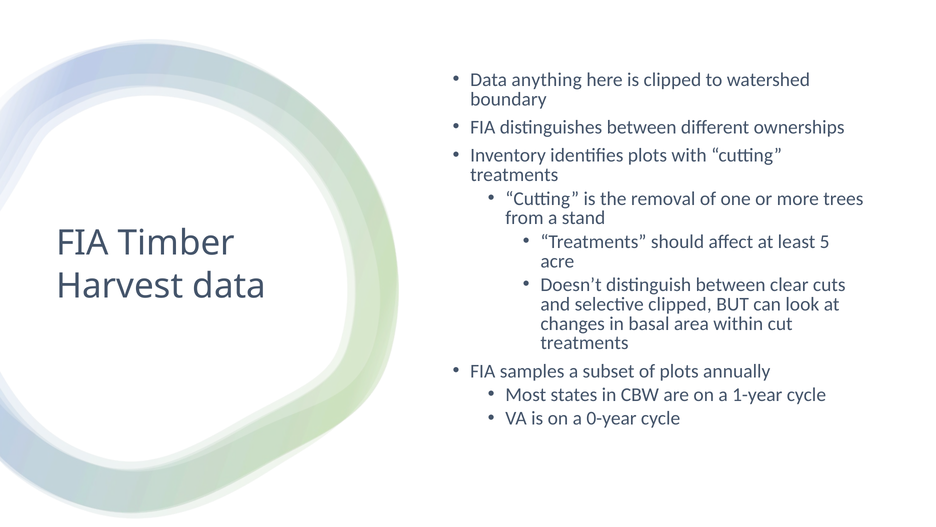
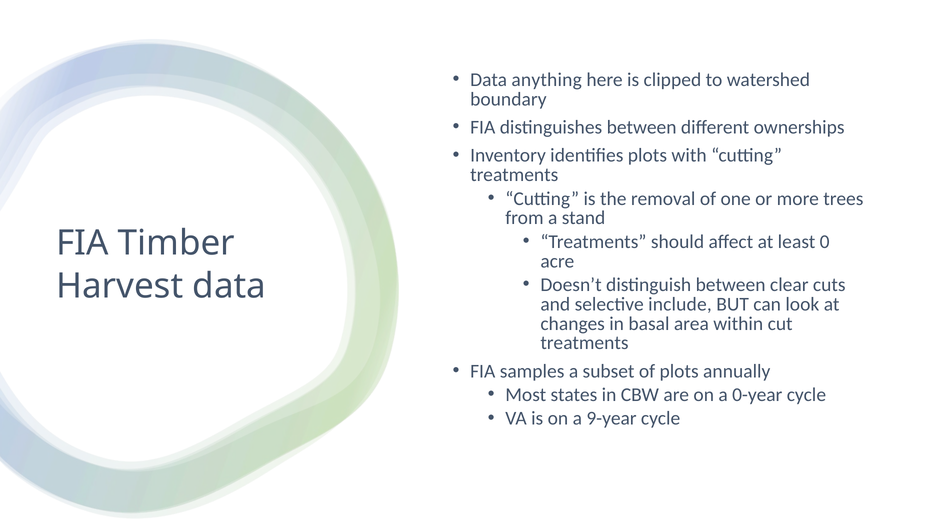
5: 5 -> 0
selective clipped: clipped -> include
1-year: 1-year -> 0-year
0-year: 0-year -> 9-year
